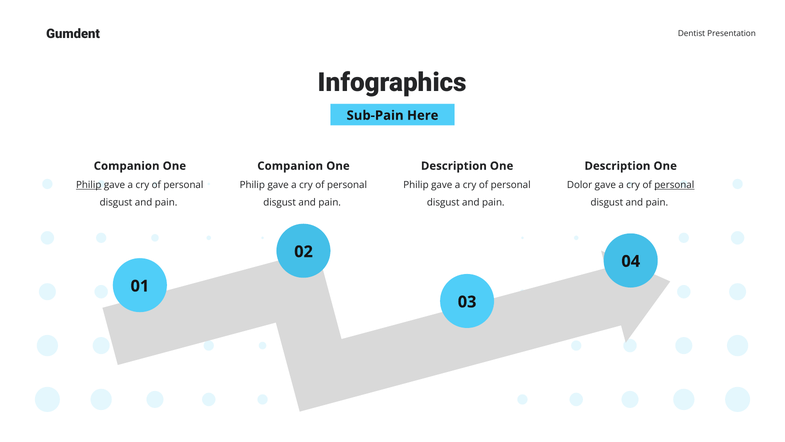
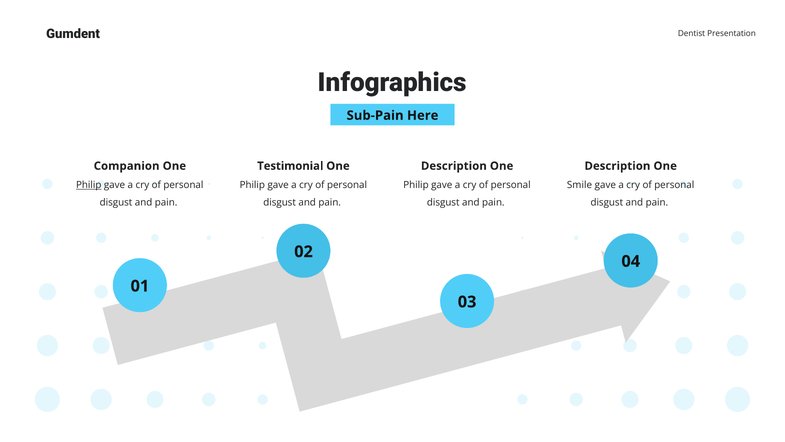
Companion at (290, 166): Companion -> Testimonial
Dolor: Dolor -> Smile
personal at (674, 185) underline: present -> none
